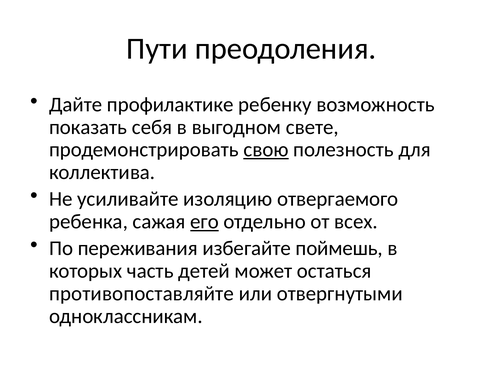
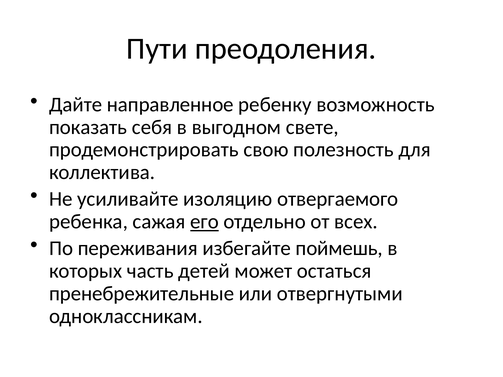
профилактике: профилактике -> направленное
свою underline: present -> none
противопоставляйте: противопоставляйте -> пренебрежительные
